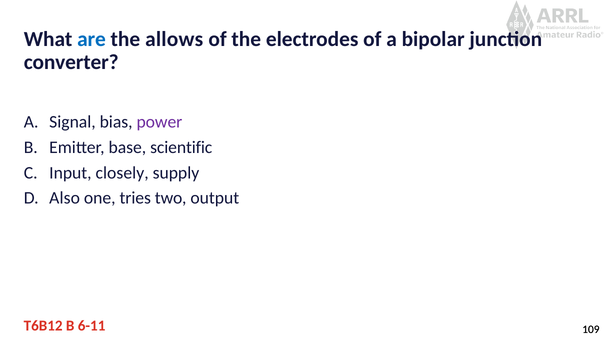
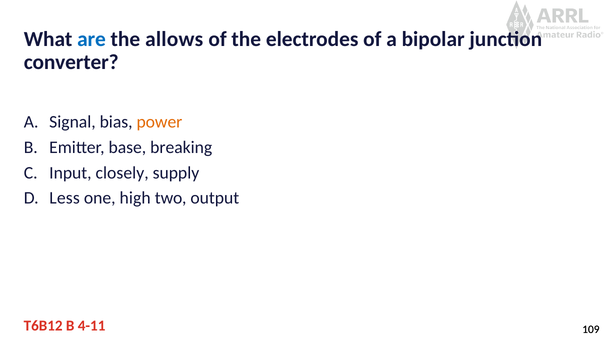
power colour: purple -> orange
scientific: scientific -> breaking
Also: Also -> Less
tries: tries -> high
6-11: 6-11 -> 4-11
